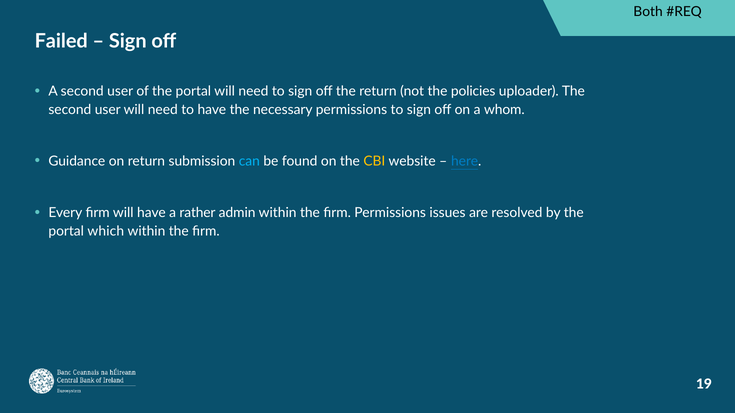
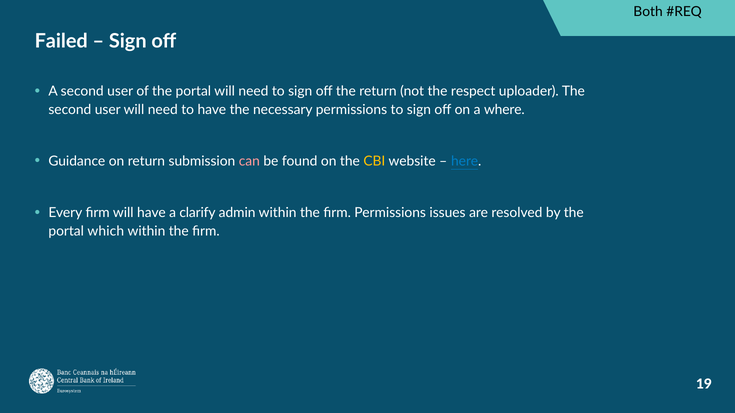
policies: policies -> respect
whom: whom -> where
can colour: light blue -> pink
rather: rather -> clarify
